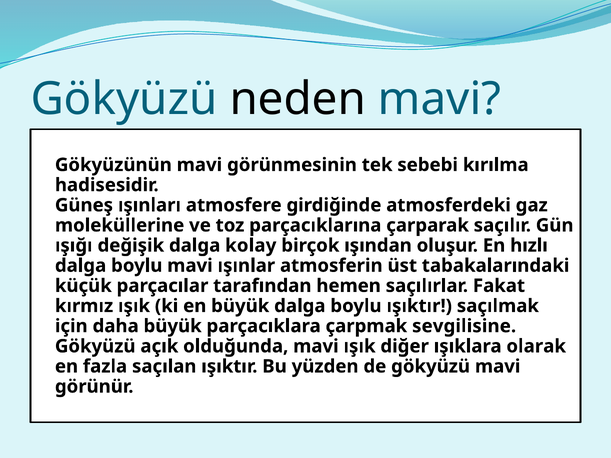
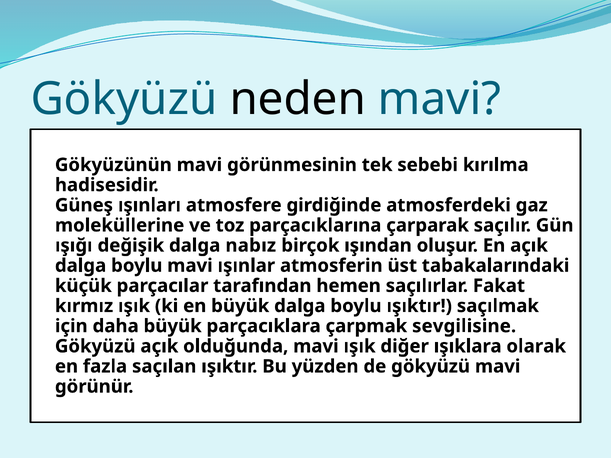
kolay: kolay -> nabız
En hızlı: hızlı -> açık
